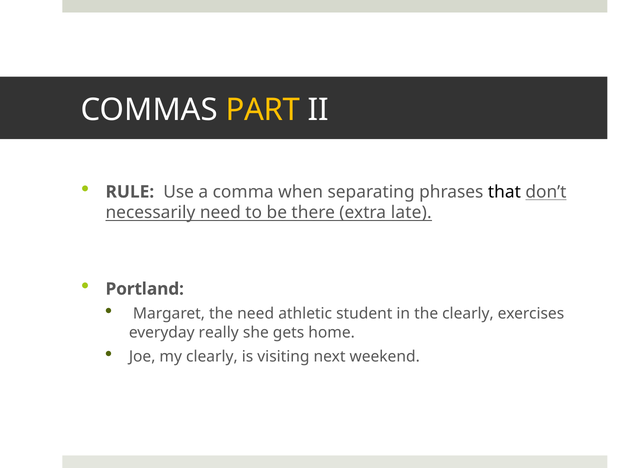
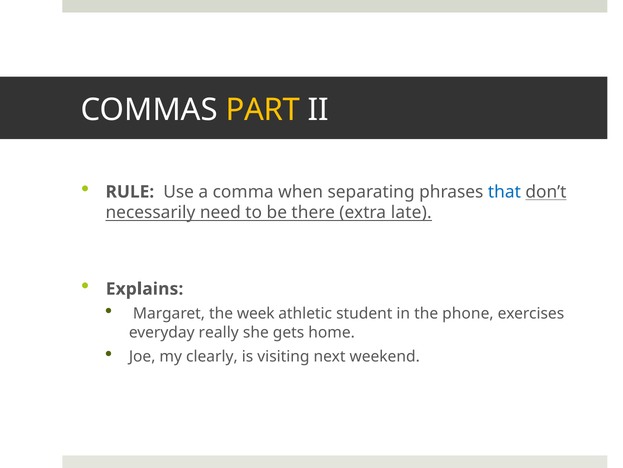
that colour: black -> blue
Portland: Portland -> Explains
the need: need -> week
the clearly: clearly -> phone
